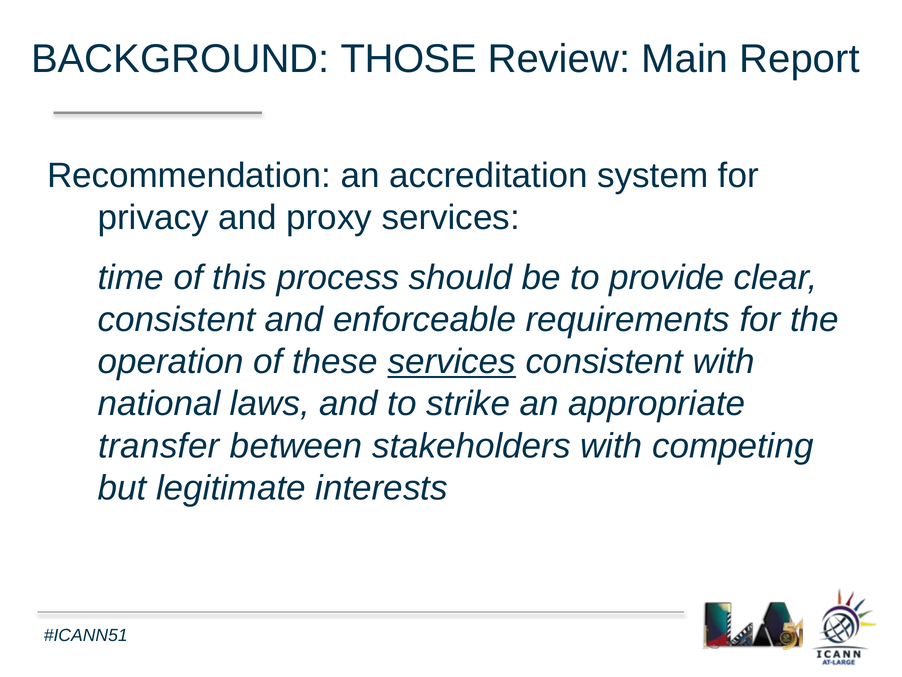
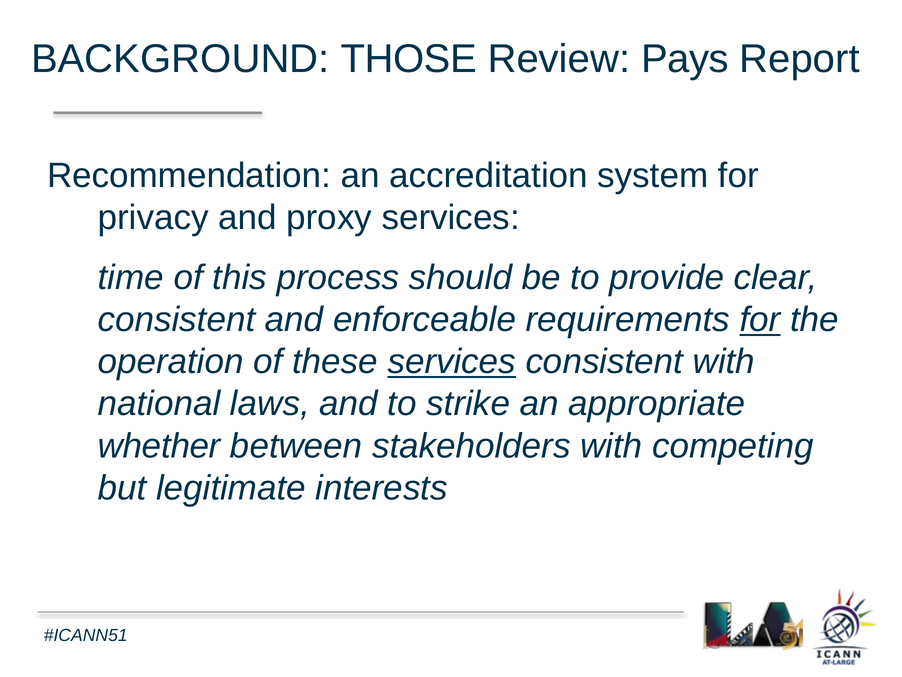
Main: Main -> Pays
for at (760, 320) underline: none -> present
transfer: transfer -> whether
